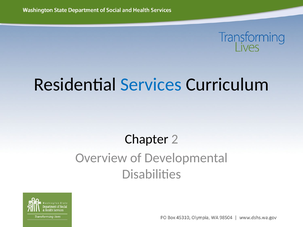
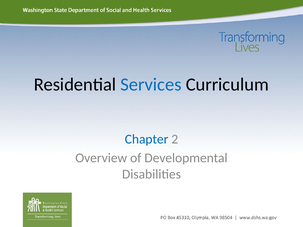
Chapter colour: black -> blue
